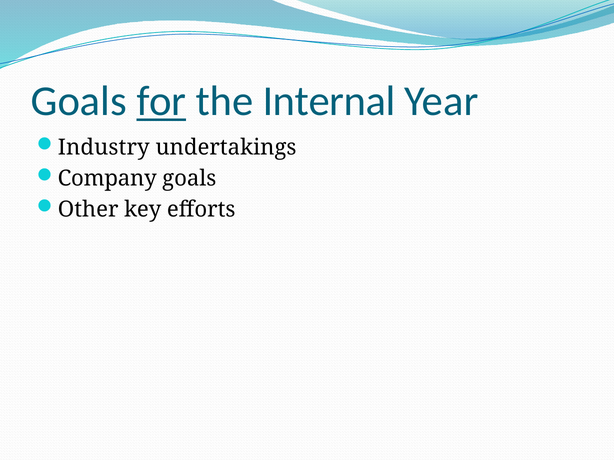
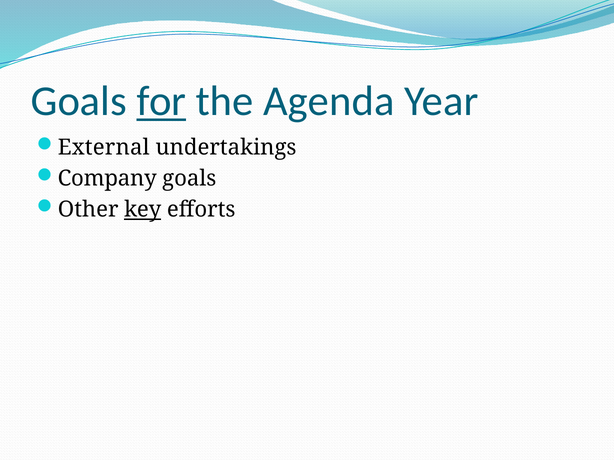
Internal: Internal -> Agenda
Industry: Industry -> External
key underline: none -> present
